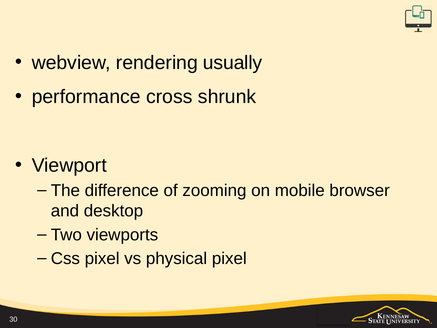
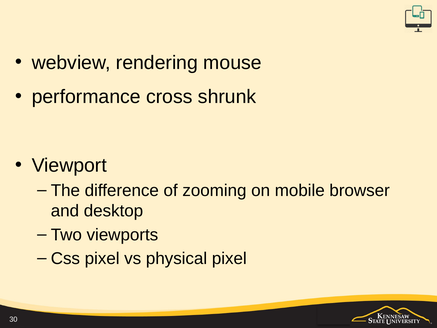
usually: usually -> mouse
